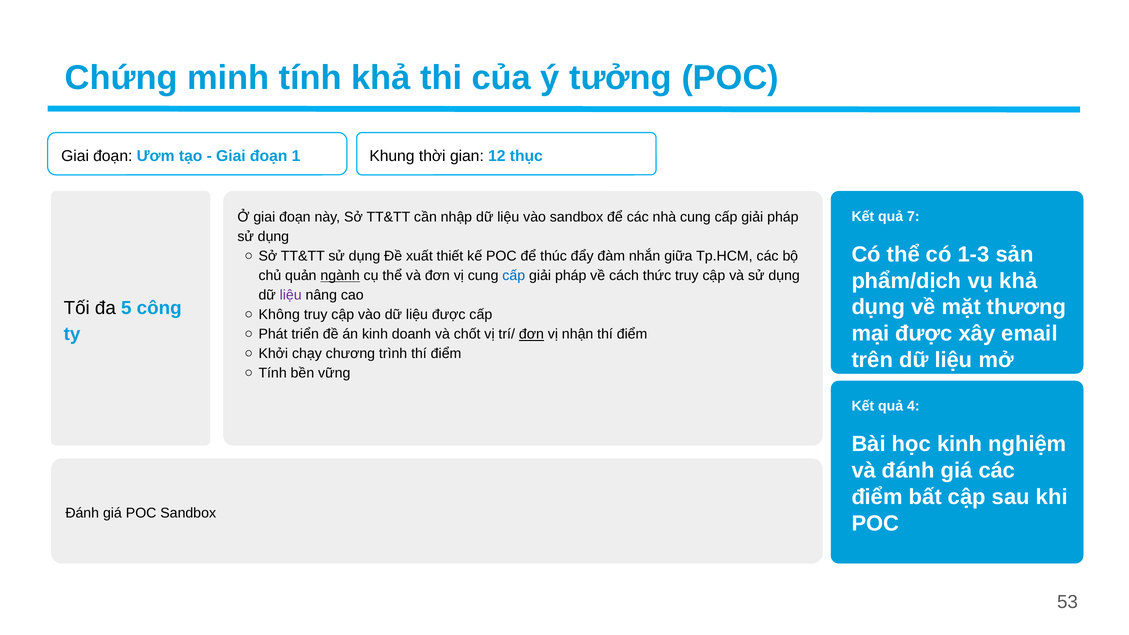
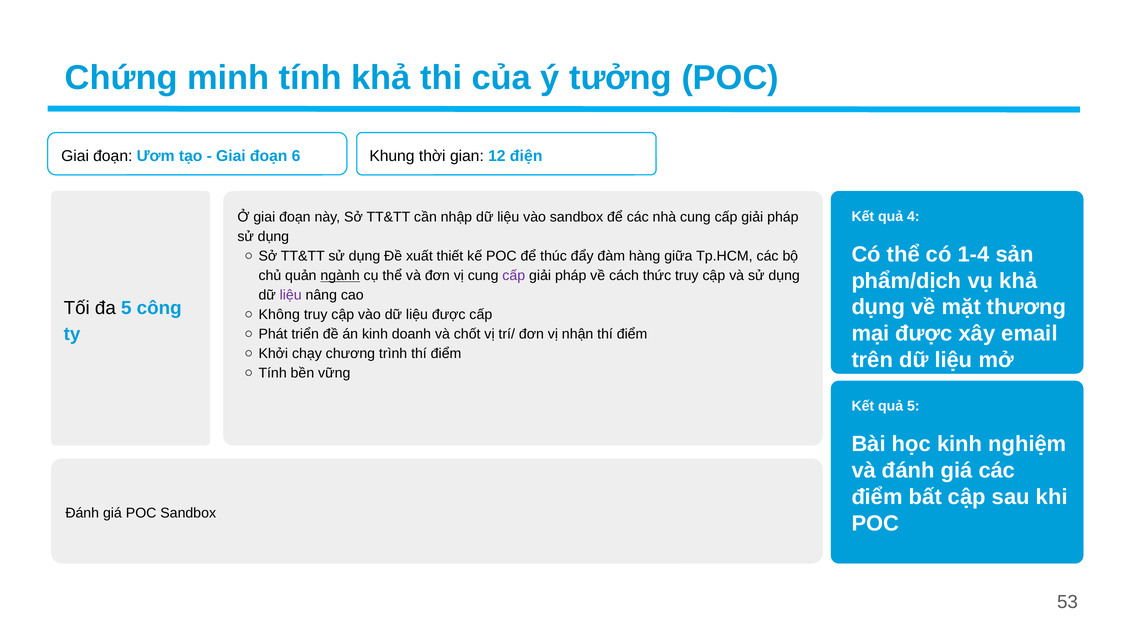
1: 1 -> 6
thục: thục -> điện
7: 7 -> 4
1-3: 1-3 -> 1-4
nhắn: nhắn -> hàng
cấp at (514, 276) colour: blue -> purple
đơn at (531, 334) underline: present -> none
quả 4: 4 -> 5
